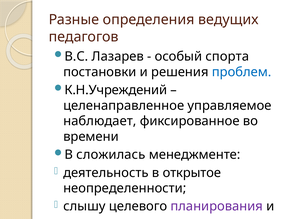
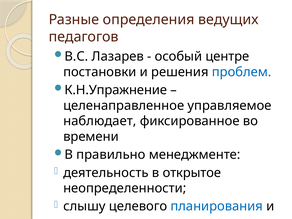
спорта: спорта -> центре
К.Н.Учреждений: К.Н.Учреждений -> К.Н.Упражнение
сложилась: сложилась -> правильно
планирования colour: purple -> blue
